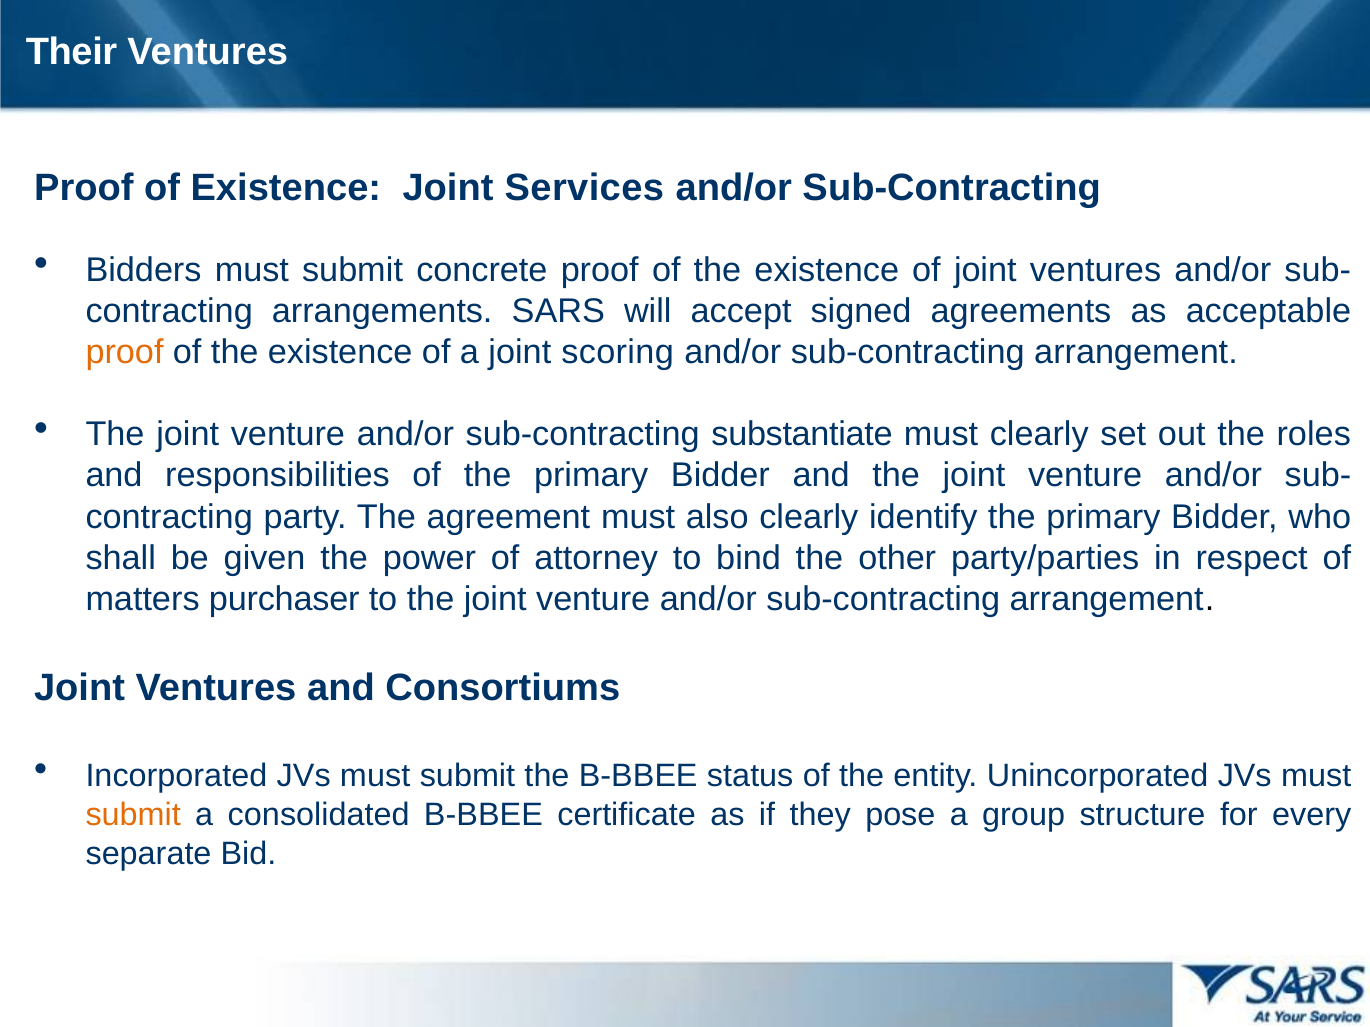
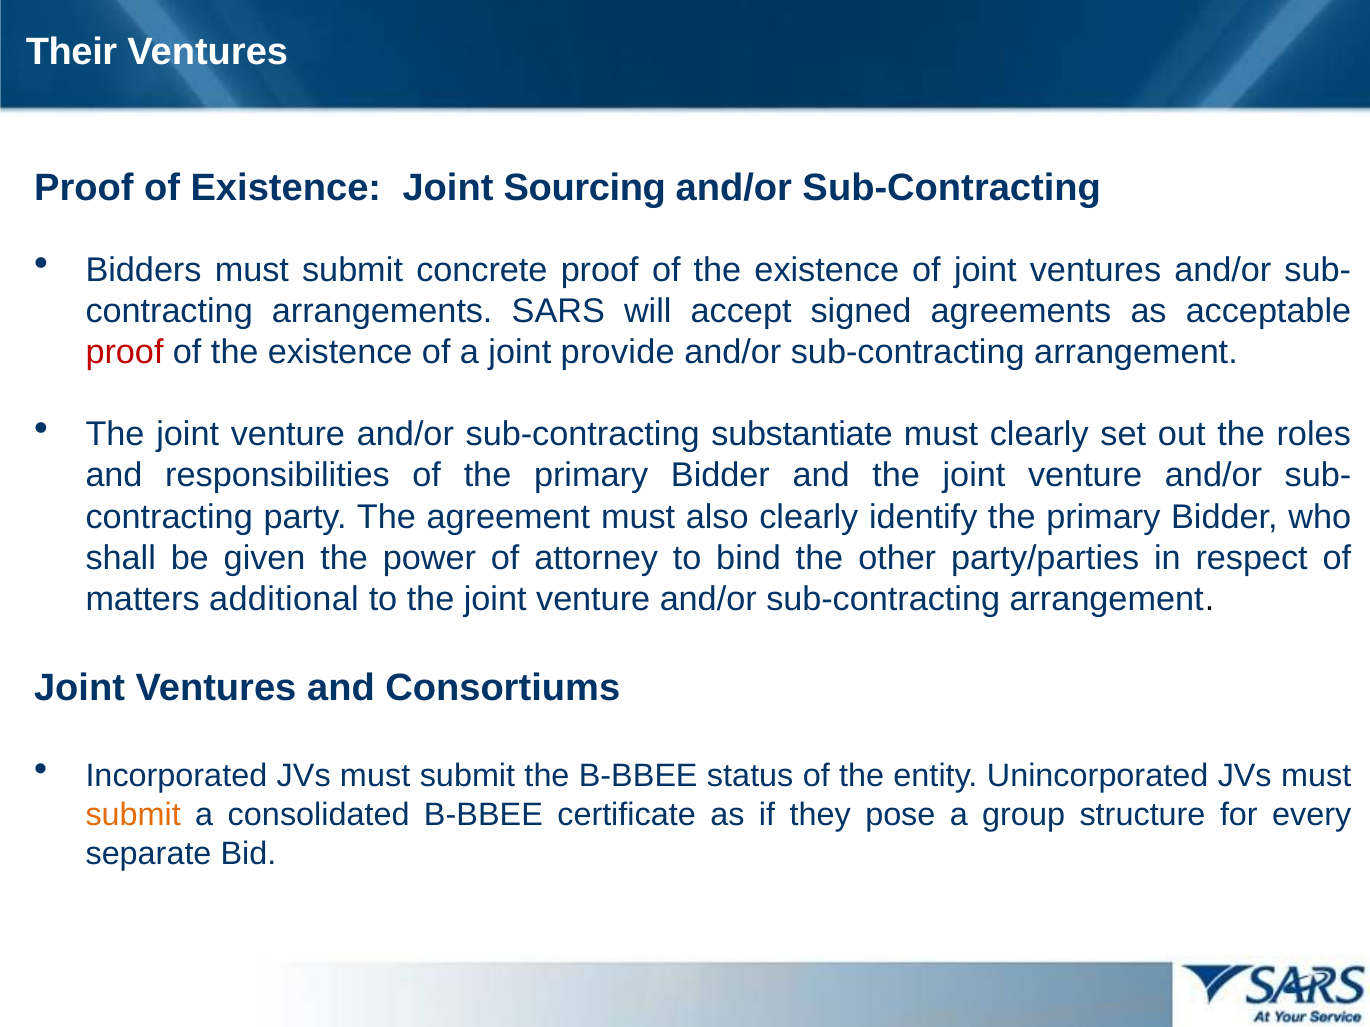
Services: Services -> Sourcing
proof at (125, 353) colour: orange -> red
scoring: scoring -> provide
purchaser: purchaser -> additional
